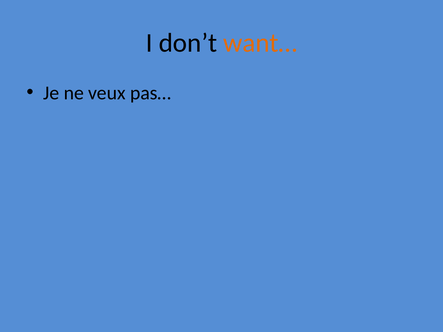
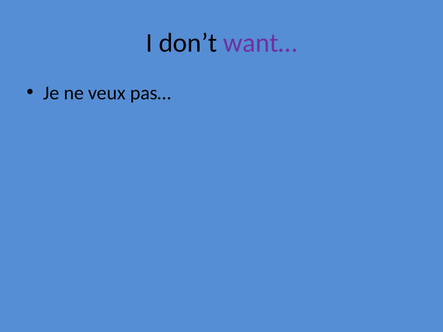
want… colour: orange -> purple
